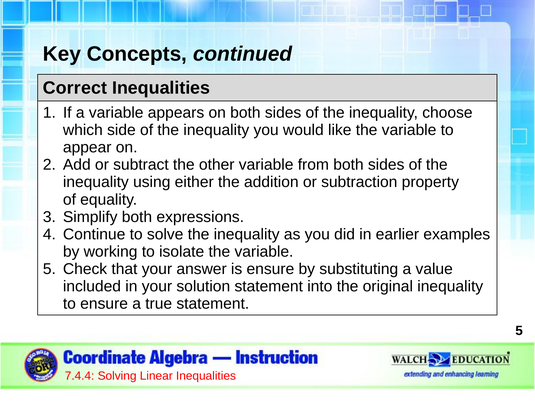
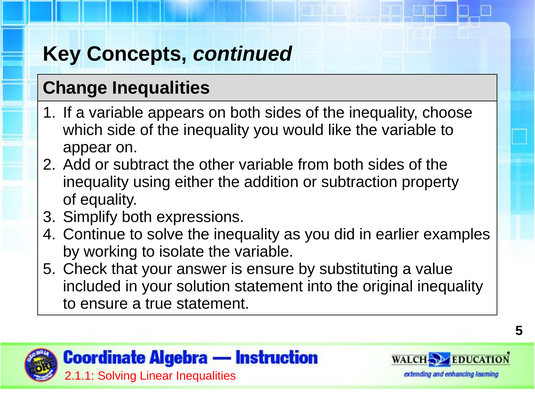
Correct: Correct -> Change
7.4.4: 7.4.4 -> 2.1.1
